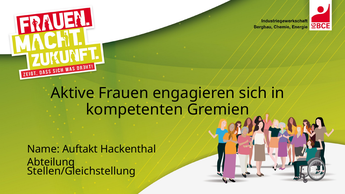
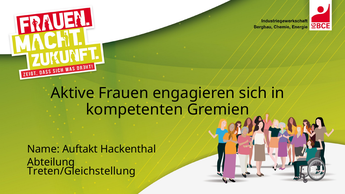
Stellen/Gleichstellung: Stellen/Gleichstellung -> Treten/Gleichstellung
